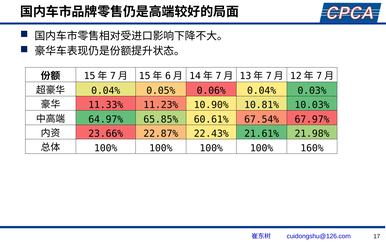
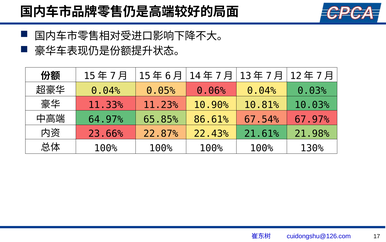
60.61%: 60.61% -> 86.61%
160%: 160% -> 130%
